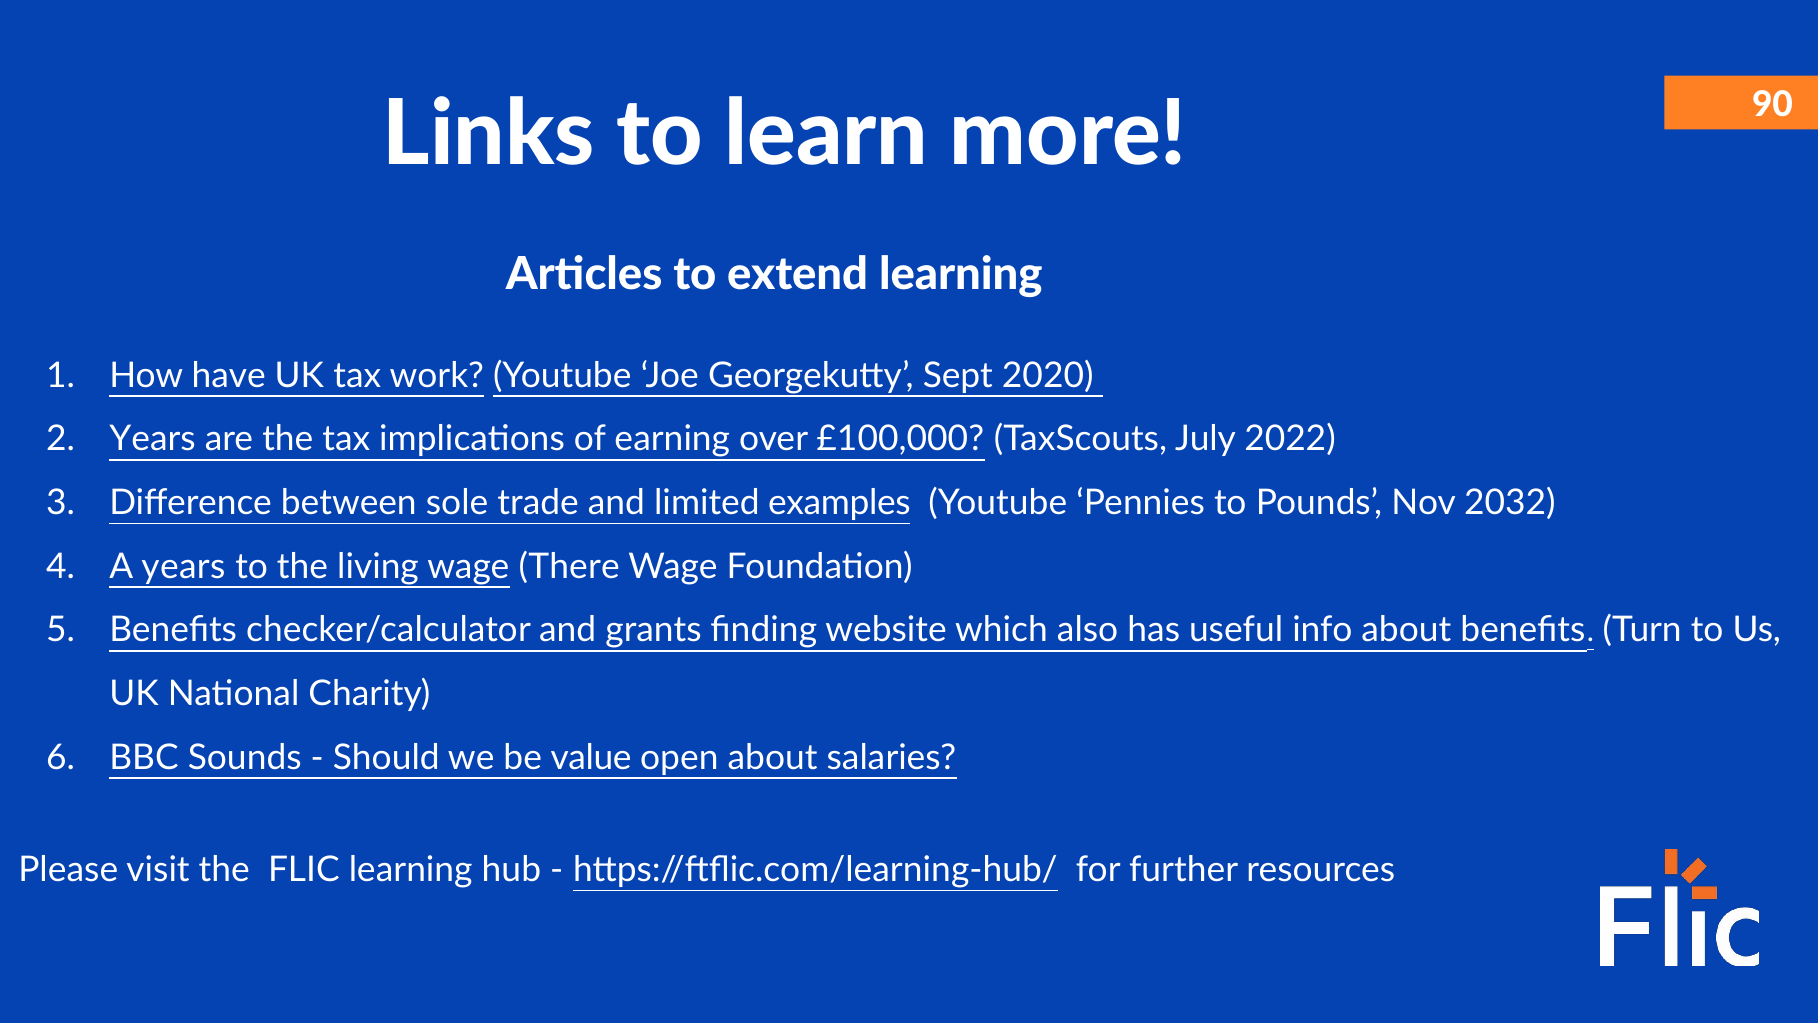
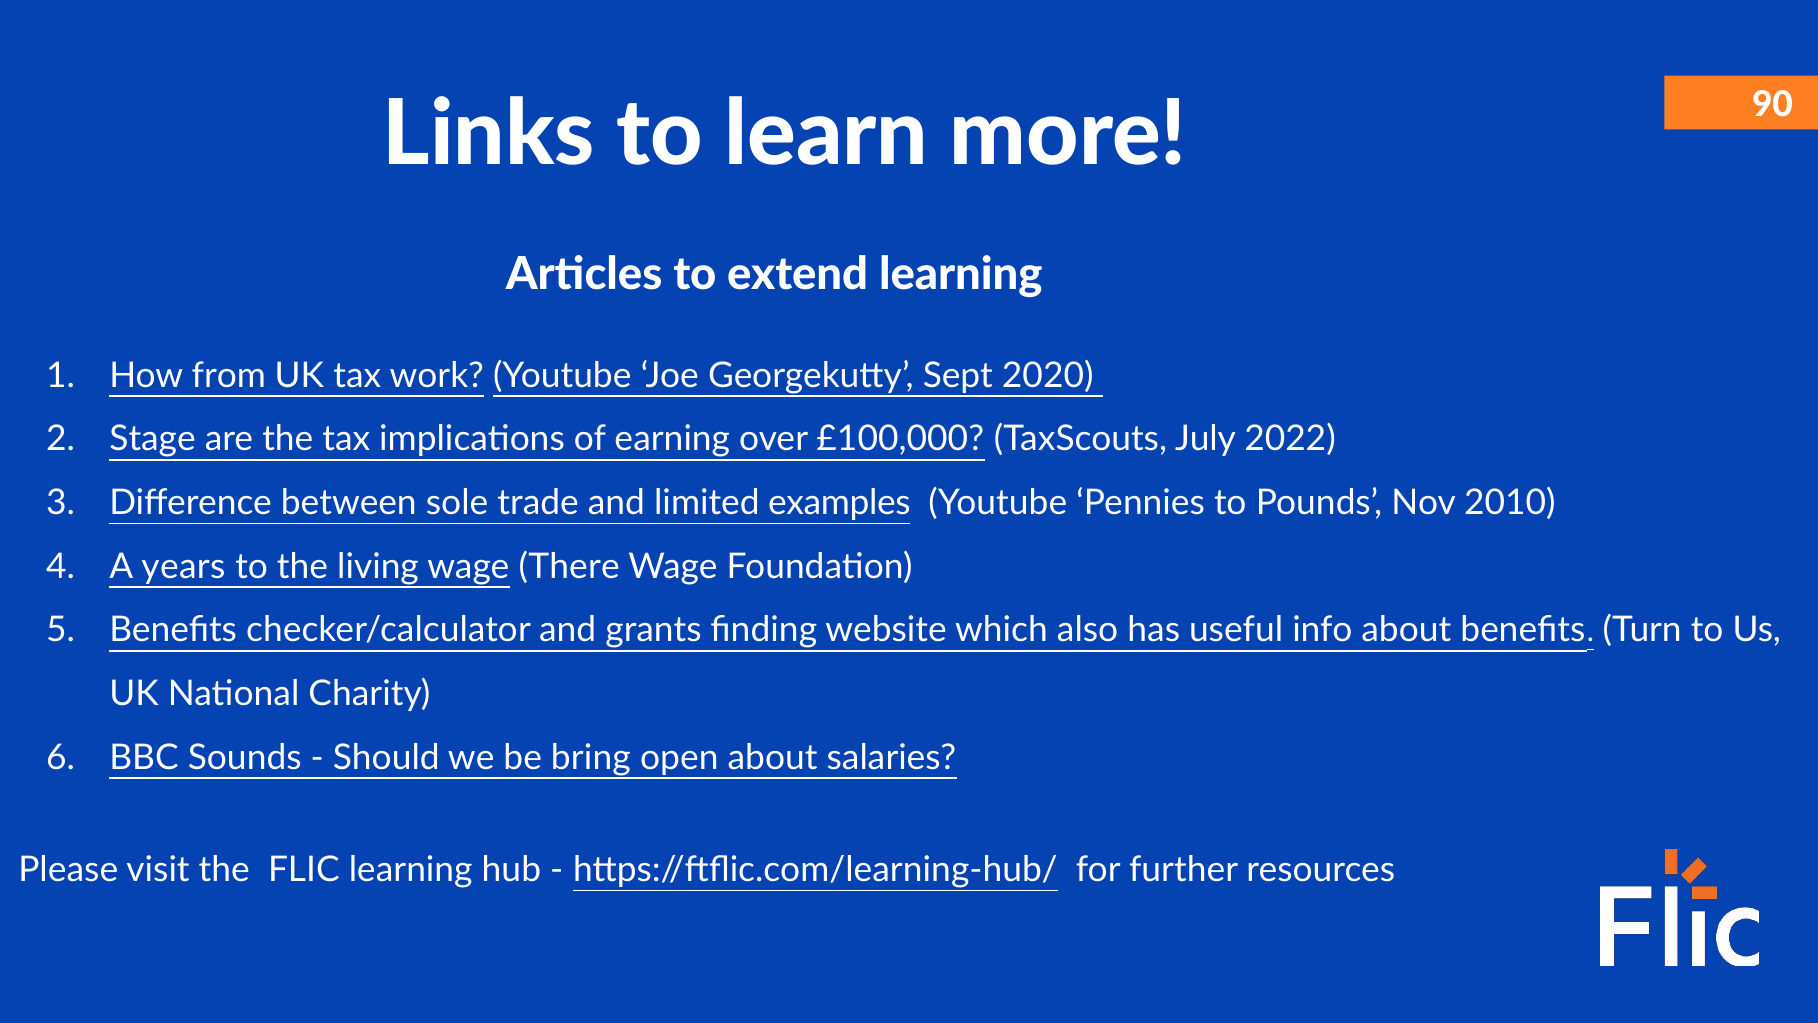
have: have -> from
Years at (153, 439): Years -> Stage
2032: 2032 -> 2010
value: value -> bring
